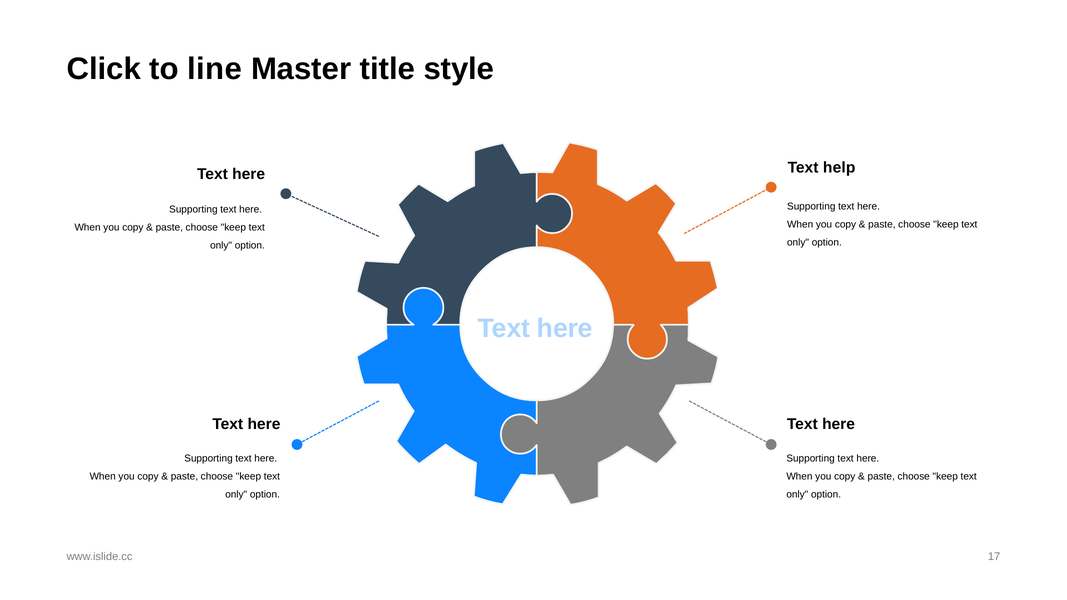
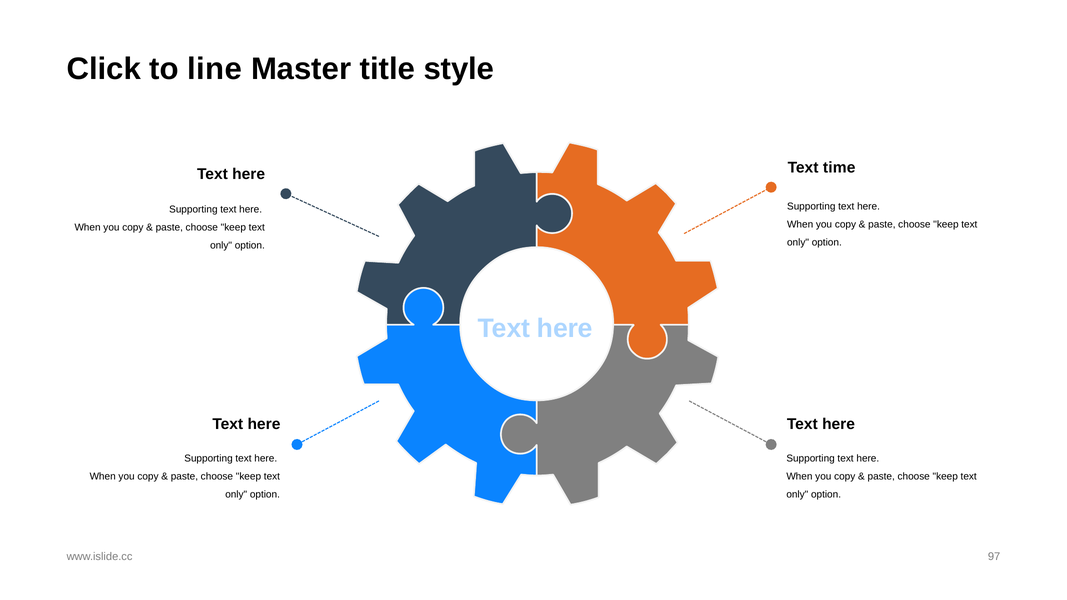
help: help -> time
17: 17 -> 97
